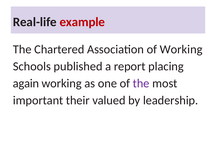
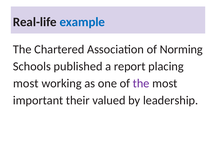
example colour: red -> blue
of Working: Working -> Norming
again at (26, 83): again -> most
